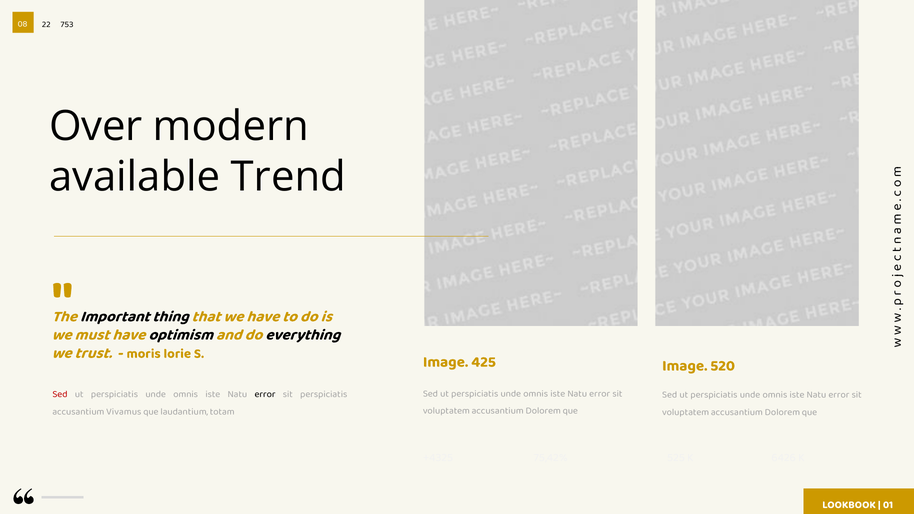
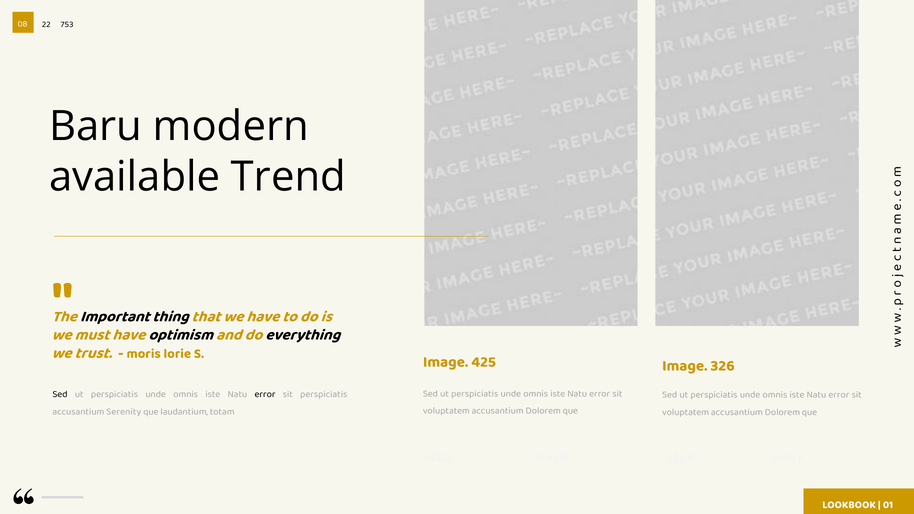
Over: Over -> Baru
520: 520 -> 326
Sed at (60, 394) colour: red -> black
Vivamus: Vivamus -> Serenity
